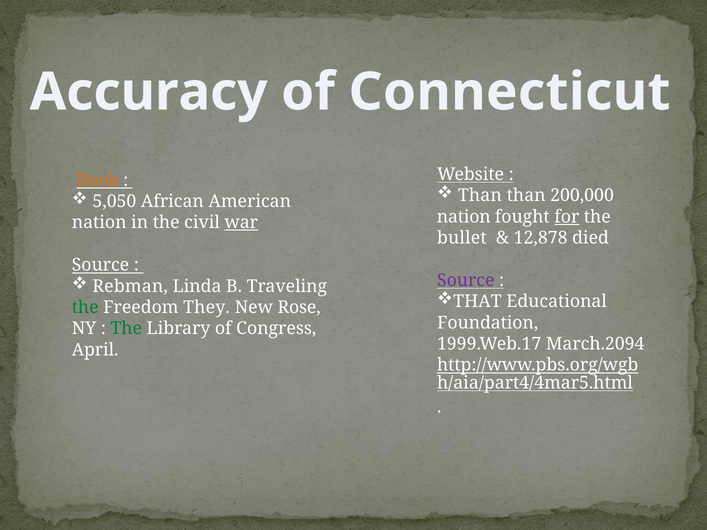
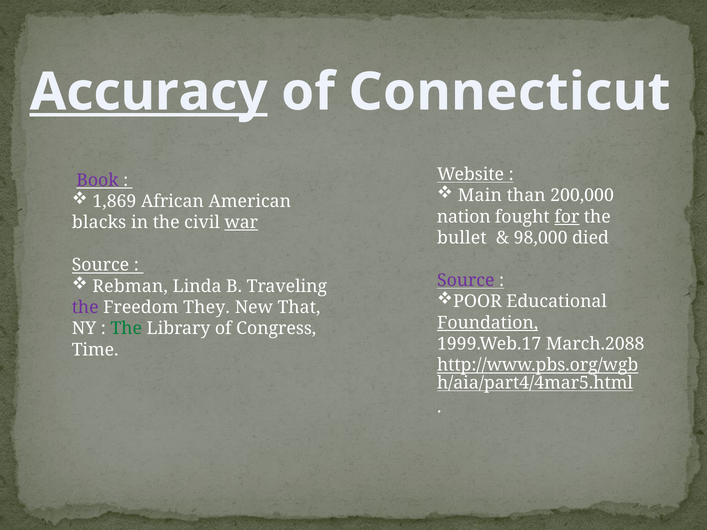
Accuracy underline: none -> present
Book colour: orange -> purple
Than at (480, 196): Than -> Main
5,050: 5,050 -> 1,869
nation at (99, 223): nation -> blacks
12,878: 12,878 -> 98,000
THAT: THAT -> POOR
the at (85, 308) colour: green -> purple
Rose: Rose -> That
Foundation underline: none -> present
March.2094: March.2094 -> March.2088
April: April -> Time
